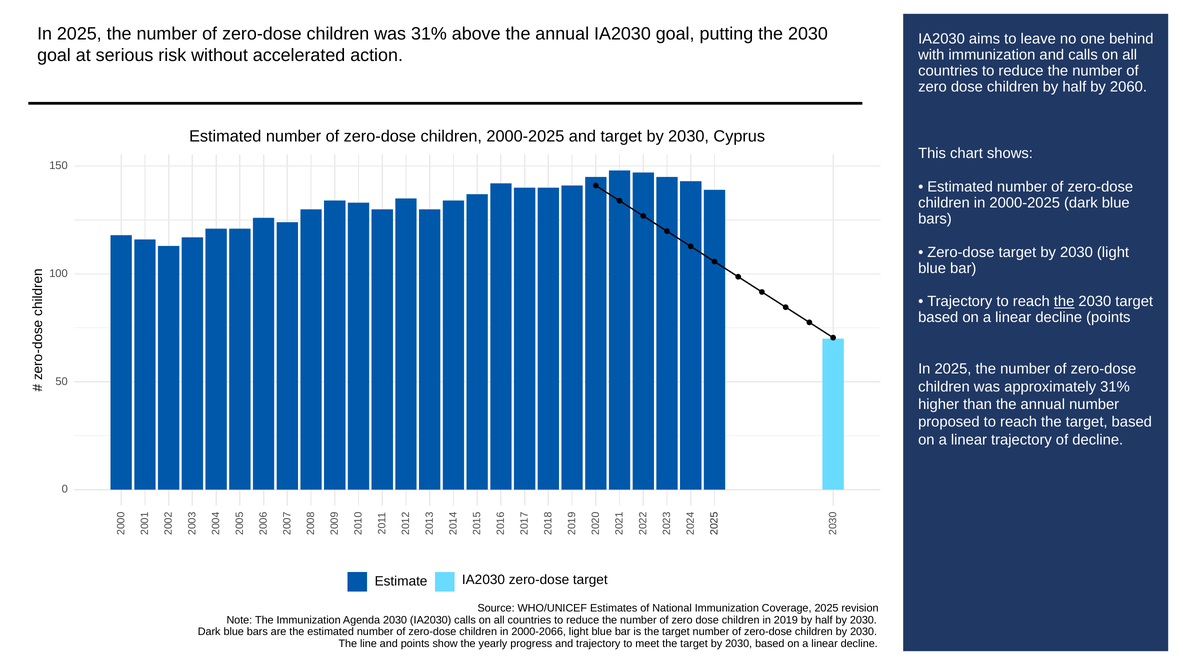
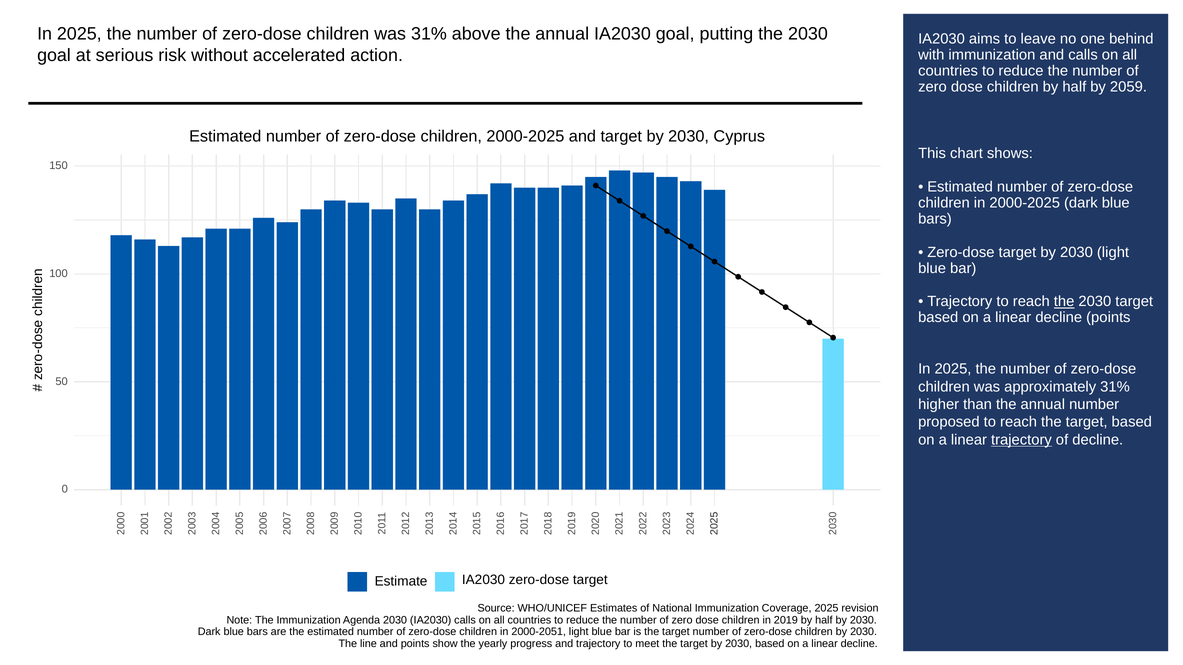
2060: 2060 -> 2059
trajectory at (1021, 440) underline: none -> present
2000-2066: 2000-2066 -> 2000-2051
